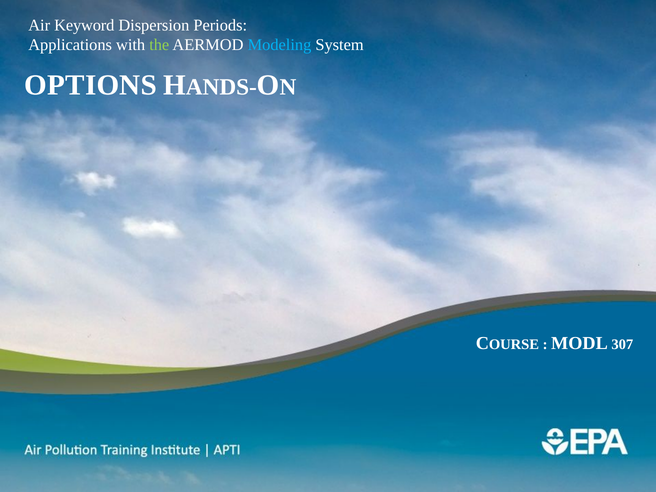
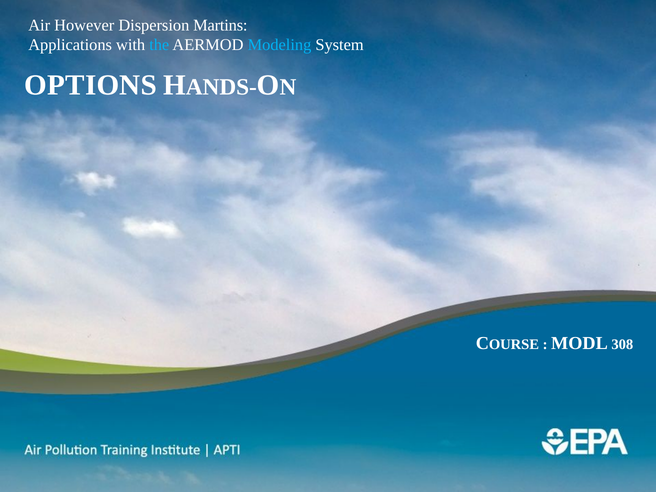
Keyword: Keyword -> However
Periods: Periods -> Martins
the colour: light green -> light blue
307: 307 -> 308
